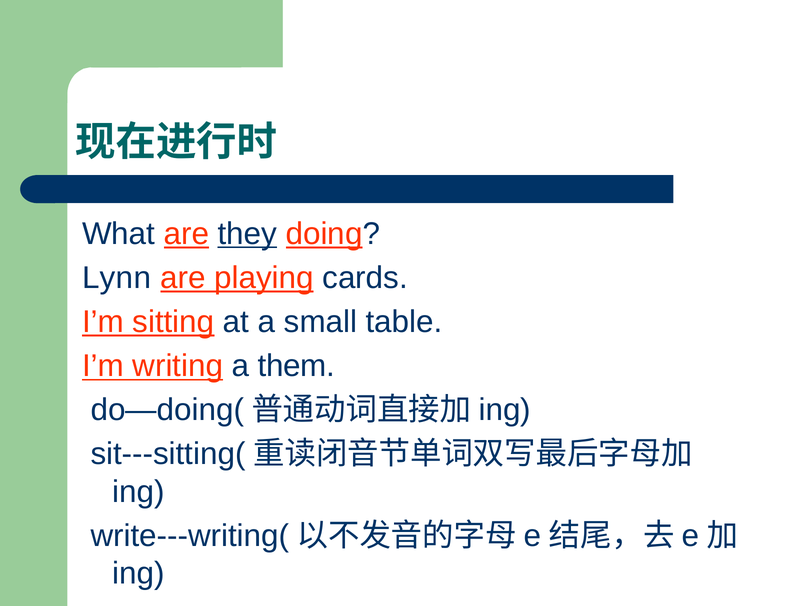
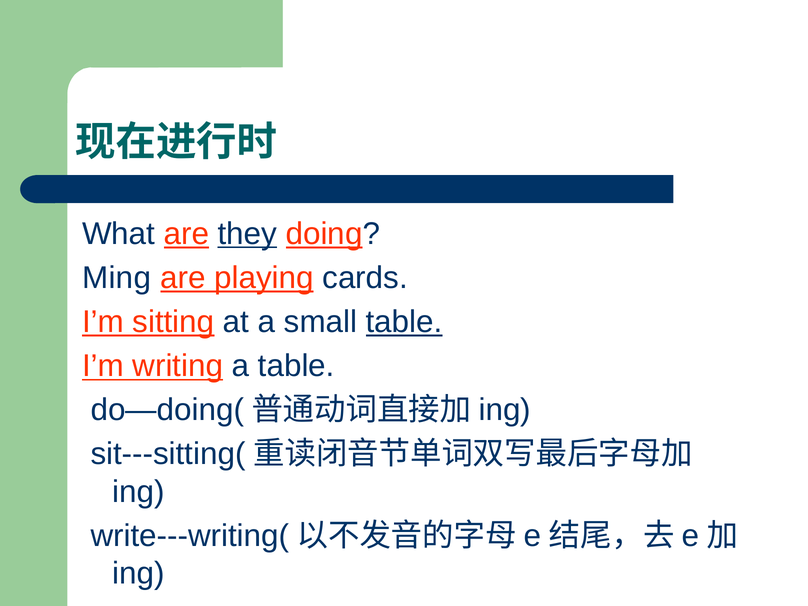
Lynn: Lynn -> Ming
table at (404, 322) underline: none -> present
a them: them -> table
